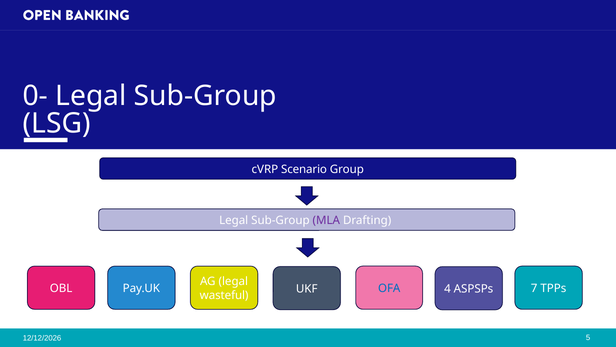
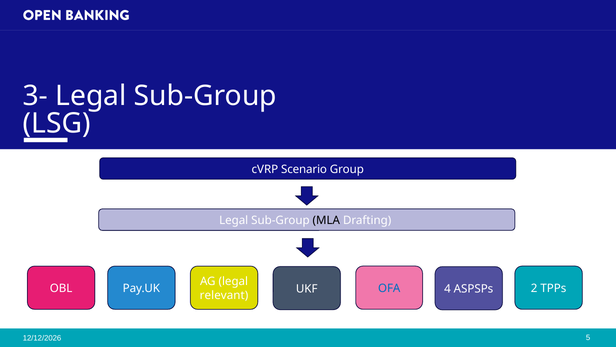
0-: 0- -> 3-
MLA colour: purple -> black
7: 7 -> 2
wasteful: wasteful -> relevant
